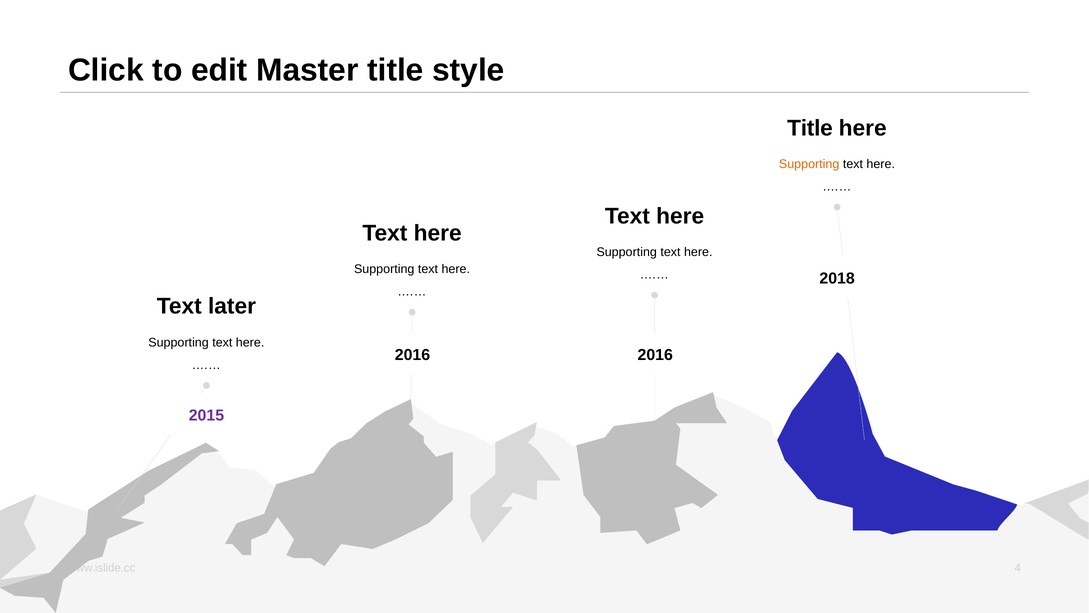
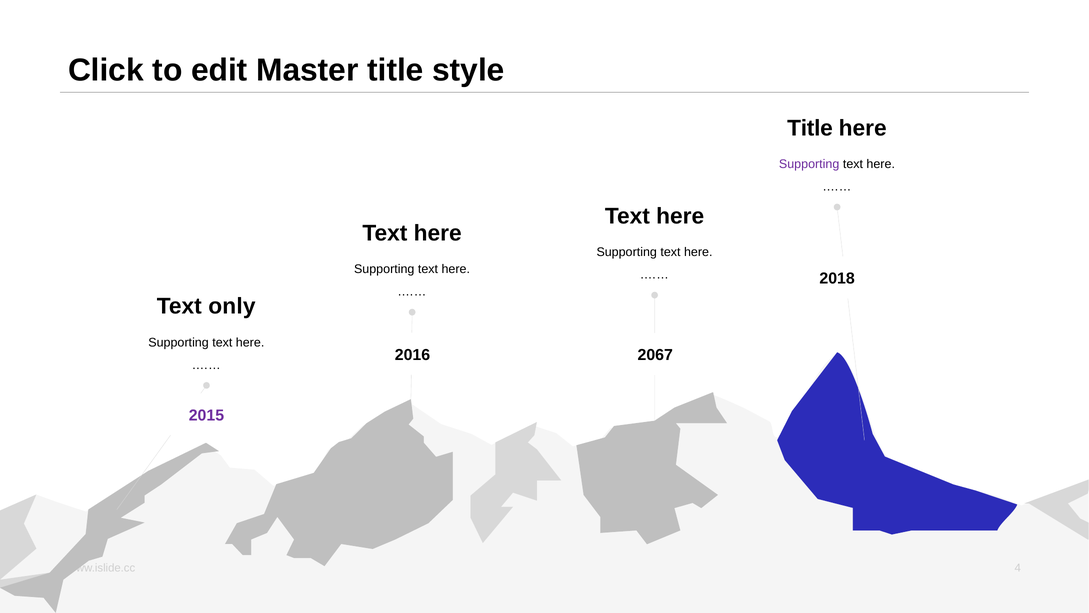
Supporting at (809, 164) colour: orange -> purple
later: later -> only
2016 at (655, 355): 2016 -> 2067
